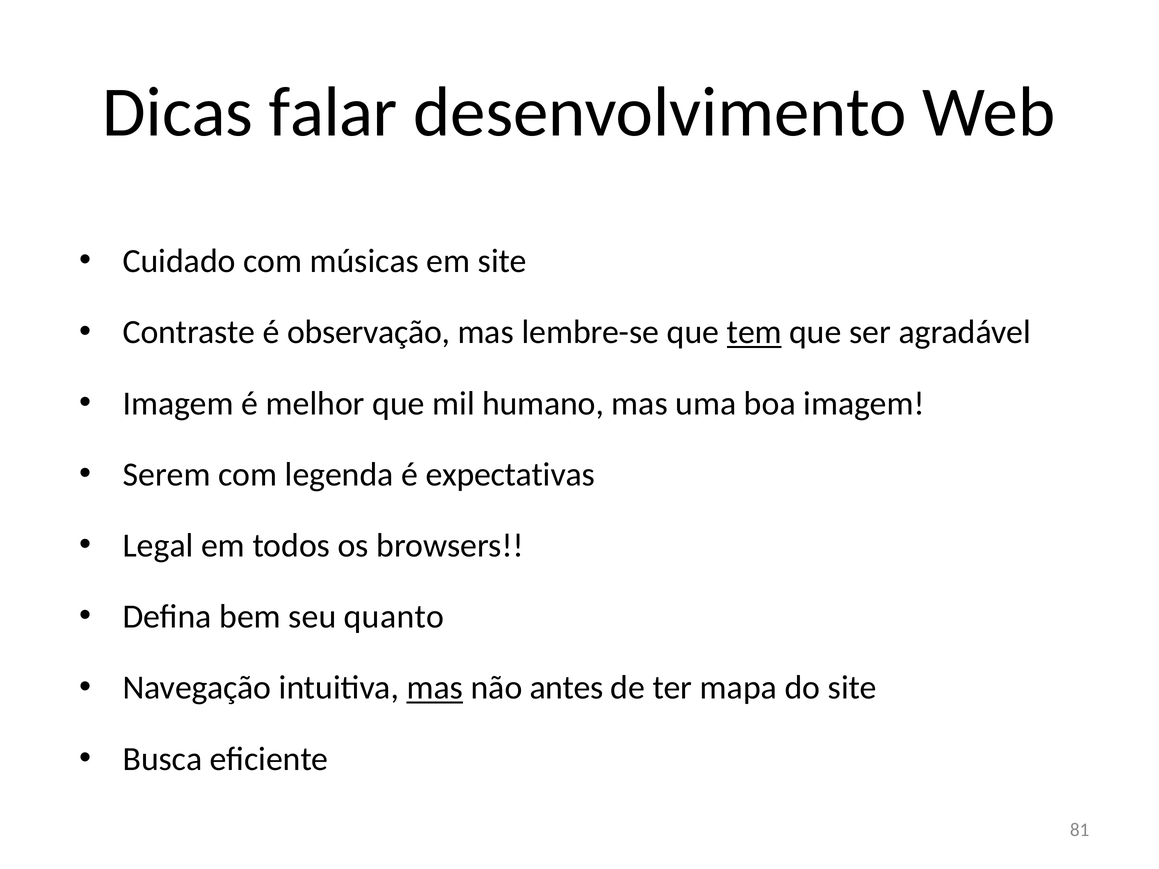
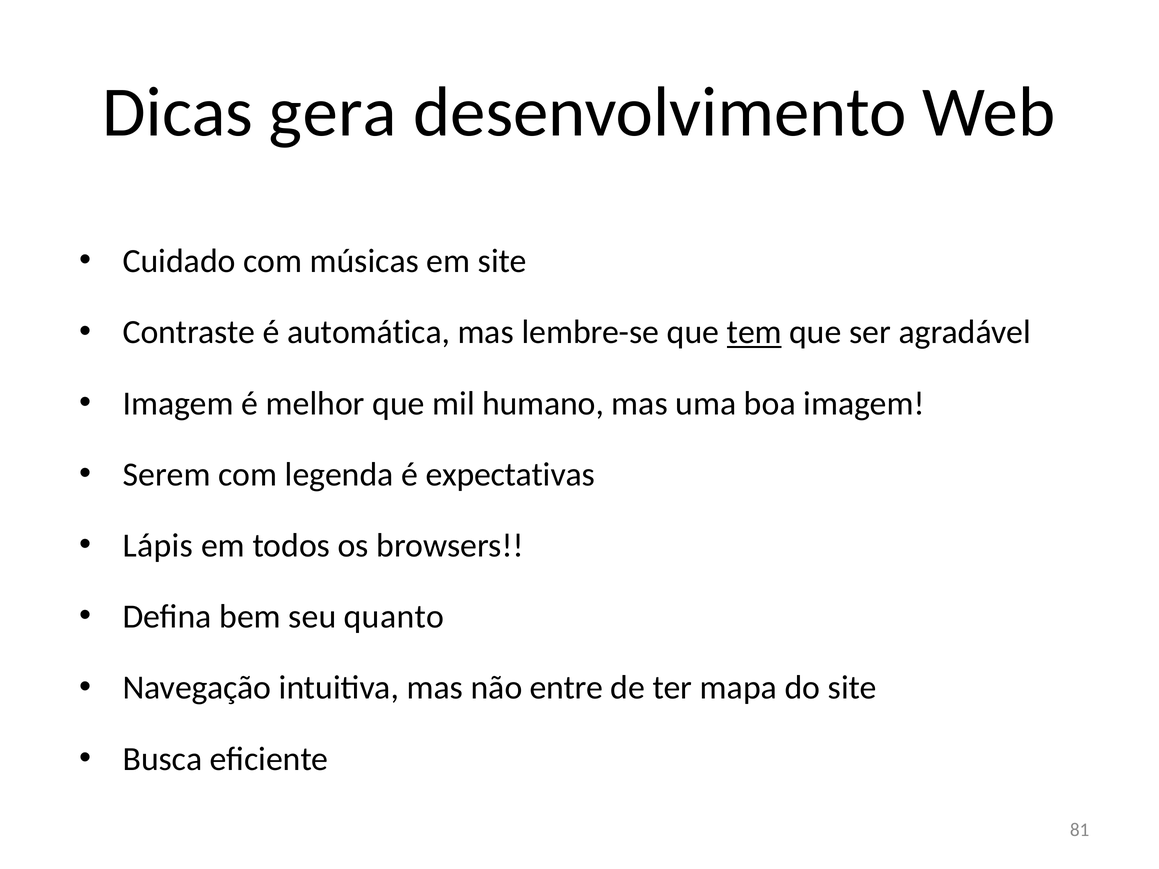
falar: falar -> gera
observação: observação -> automática
Legal: Legal -> Lápis
mas at (435, 688) underline: present -> none
antes: antes -> entre
